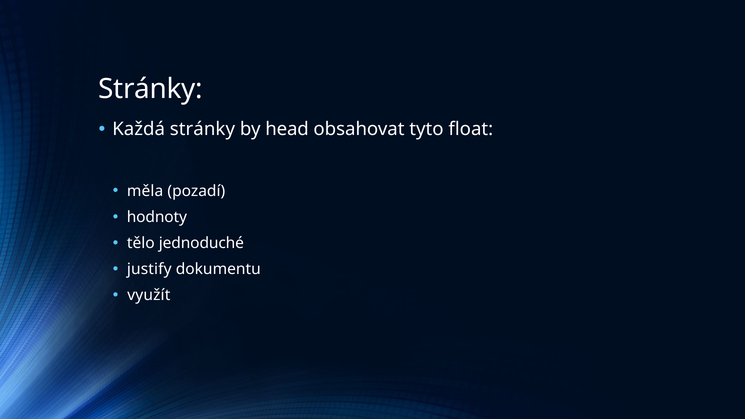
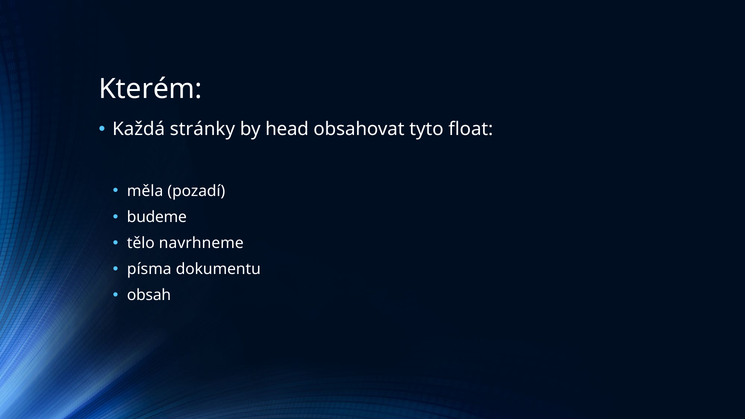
Stránky at (151, 89): Stránky -> Kterém
hodnoty: hodnoty -> budeme
jednoduché: jednoduché -> navrhneme
justify: justify -> písma
využít: využít -> obsah
